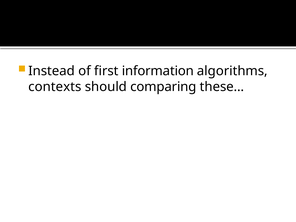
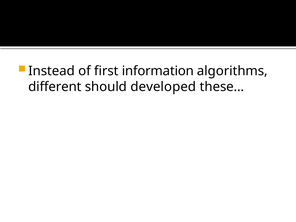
contexts: contexts -> different
comparing: comparing -> developed
